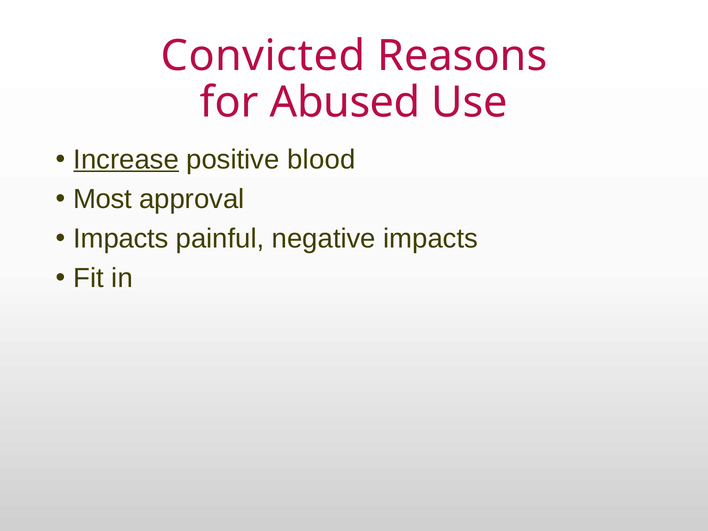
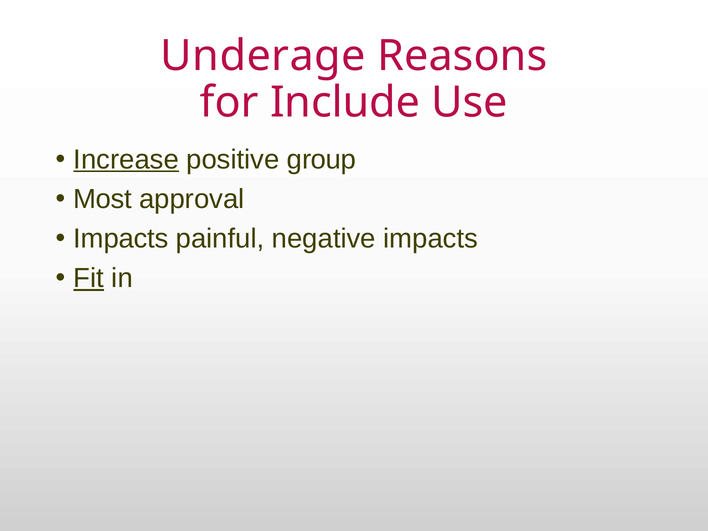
Convicted: Convicted -> Underage
Abused: Abused -> Include
blood: blood -> group
Fit underline: none -> present
